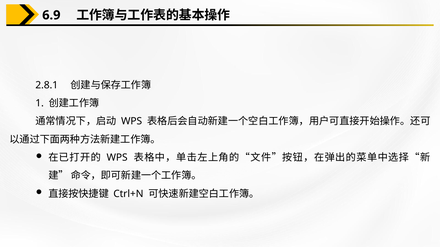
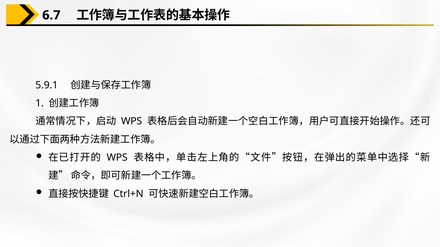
6.9: 6.9 -> 6.7
2.8.1: 2.8.1 -> 5.9.1
